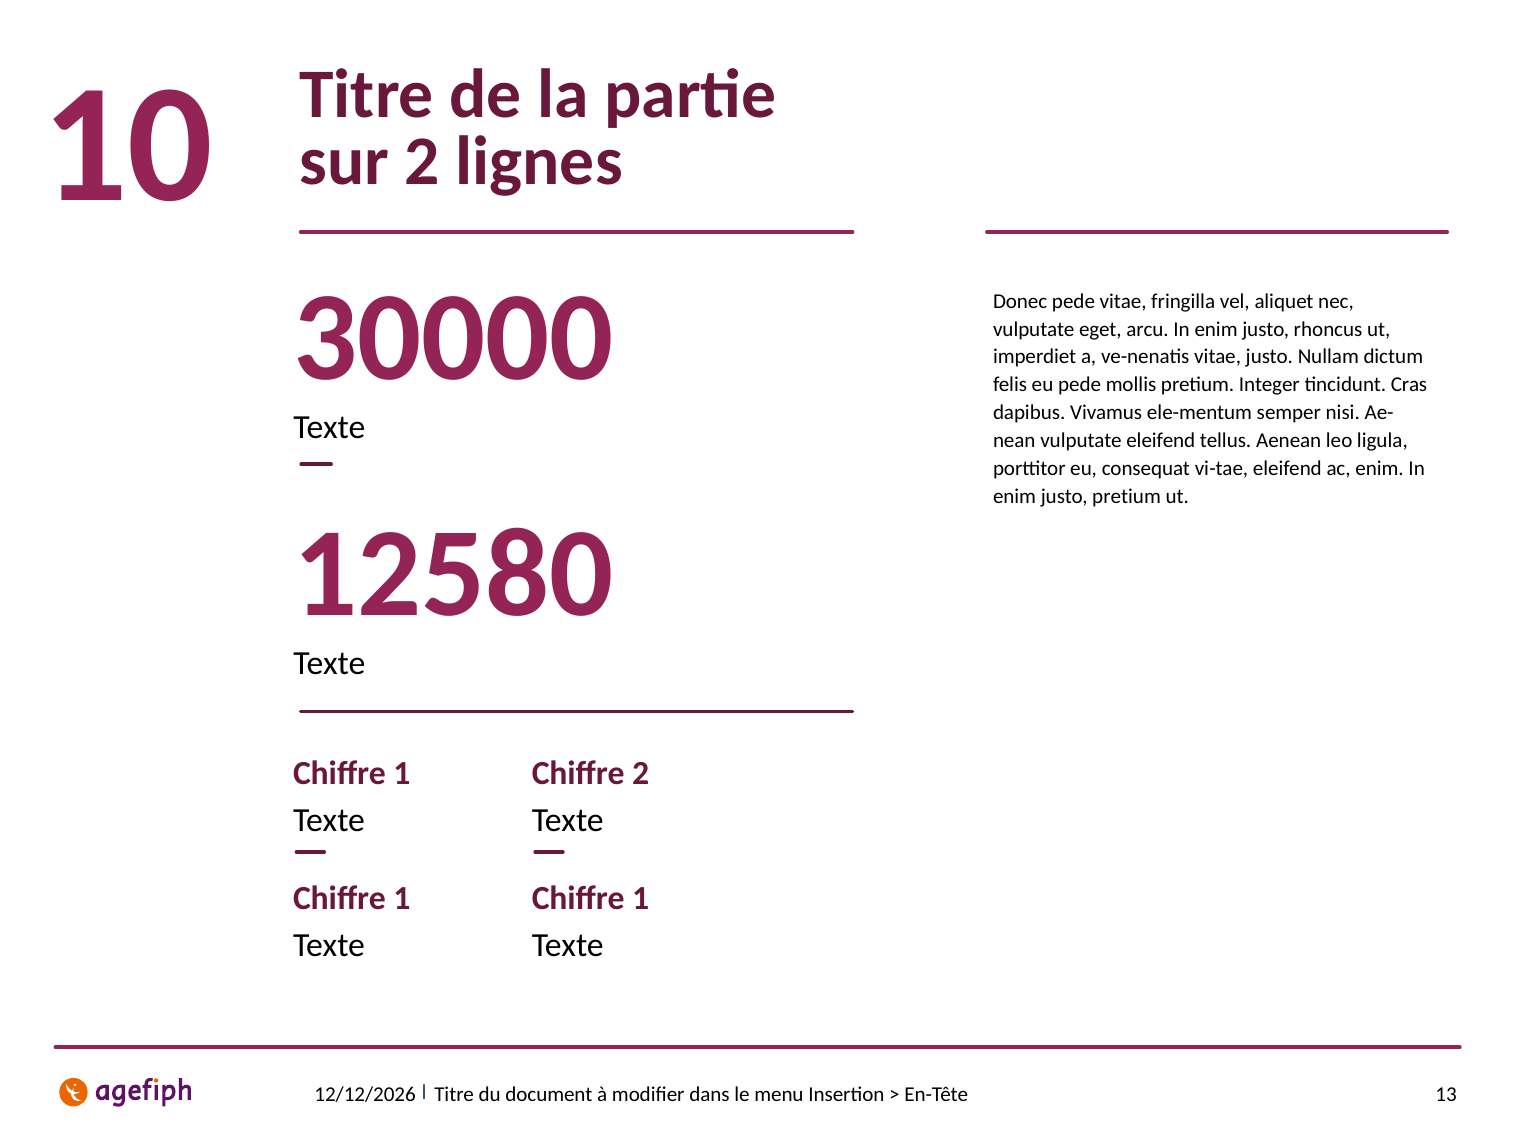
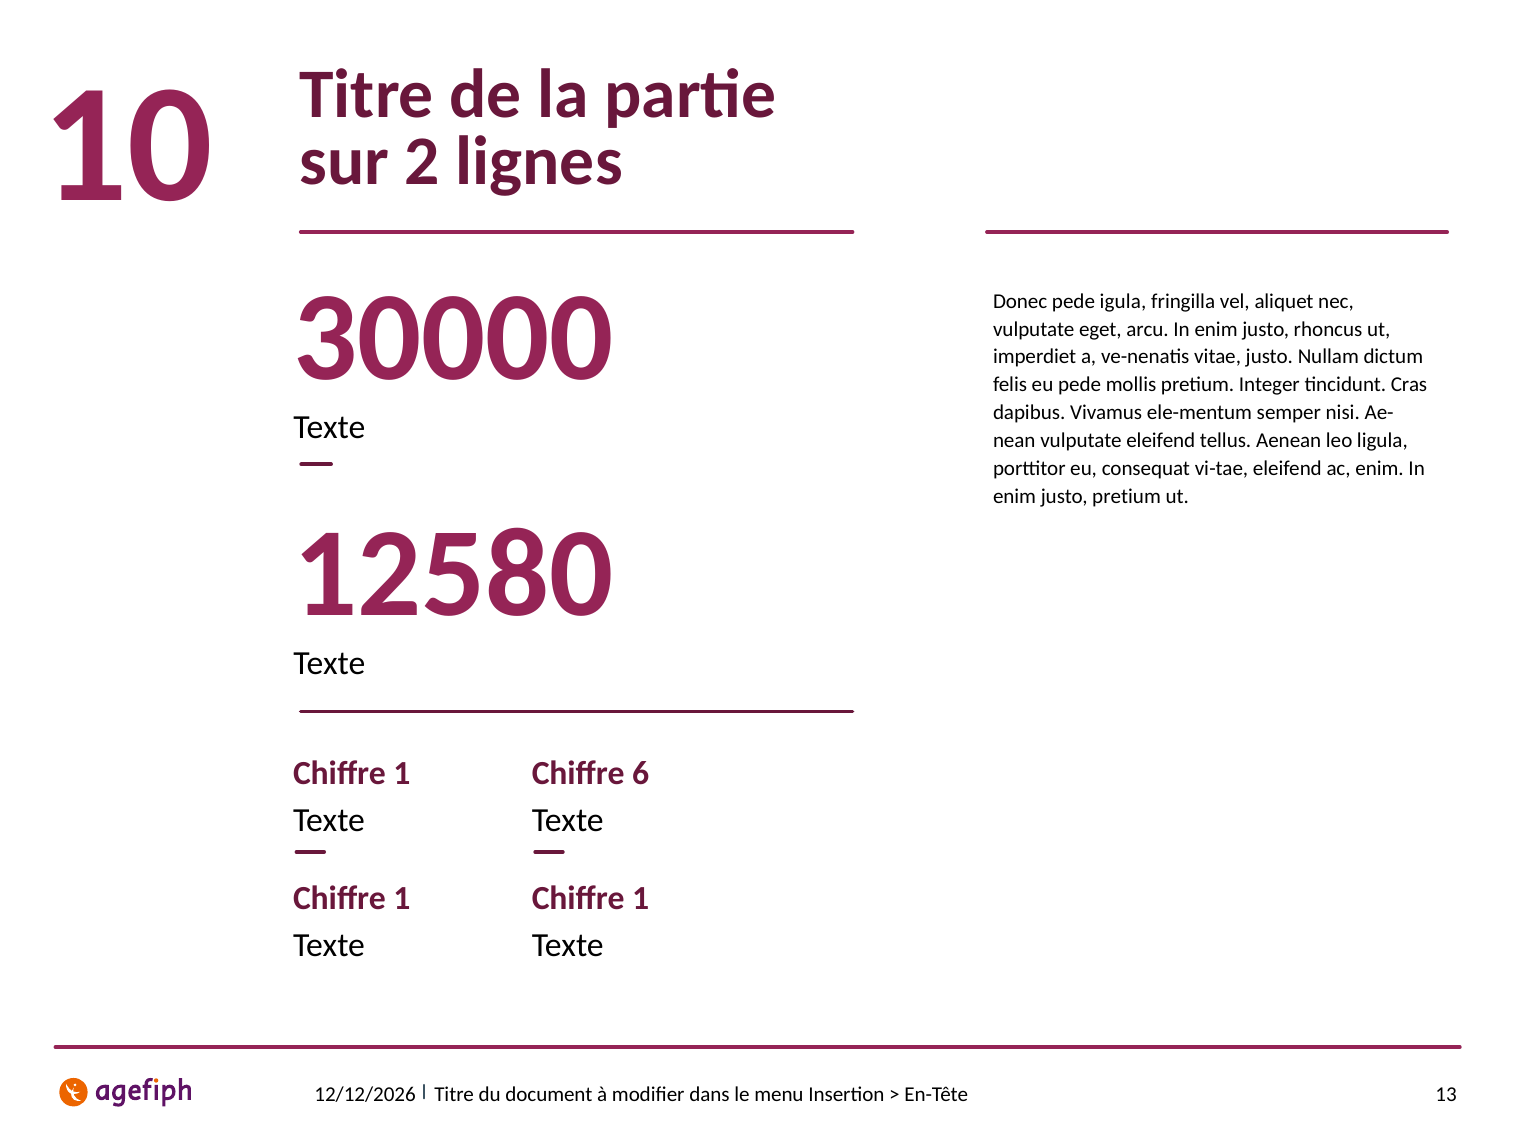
pede vitae: vitae -> igula
Chiffre 2: 2 -> 6
